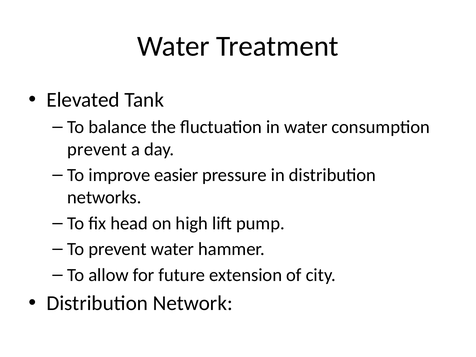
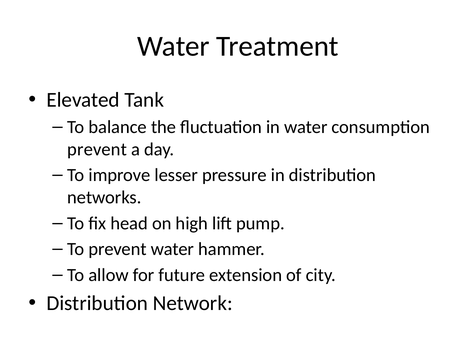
easier: easier -> lesser
